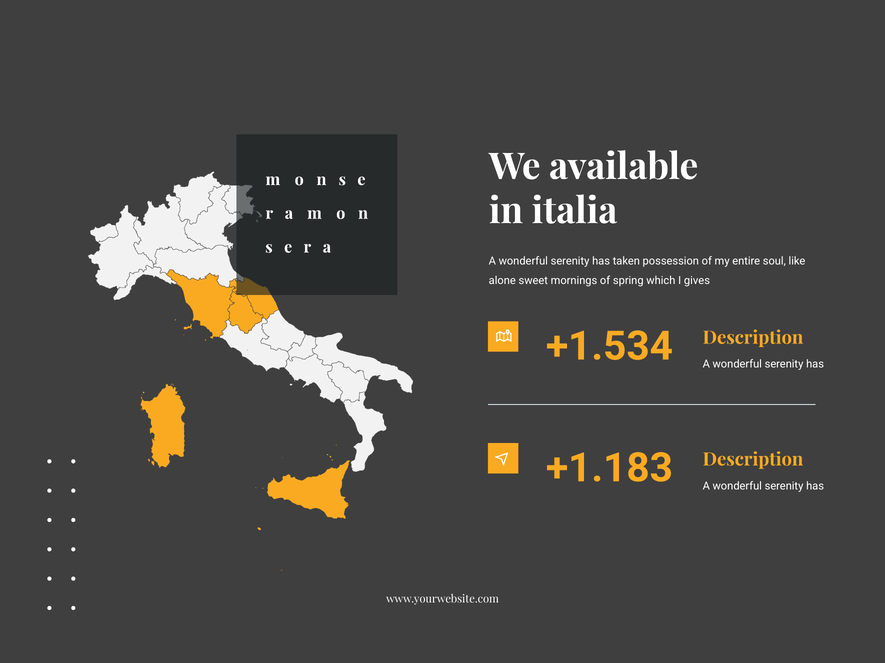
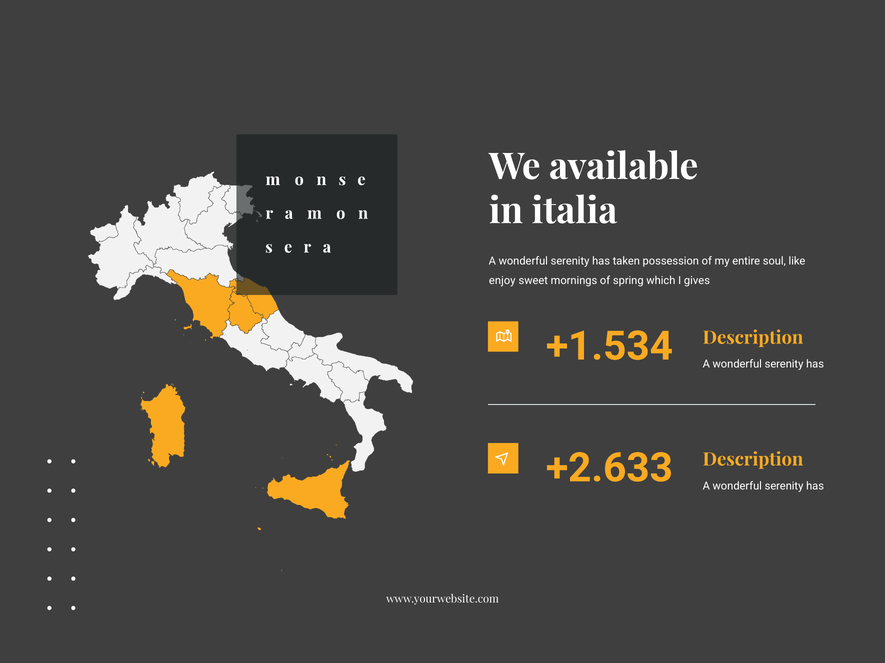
alone: alone -> enjoy
+1.183: +1.183 -> +2.633
